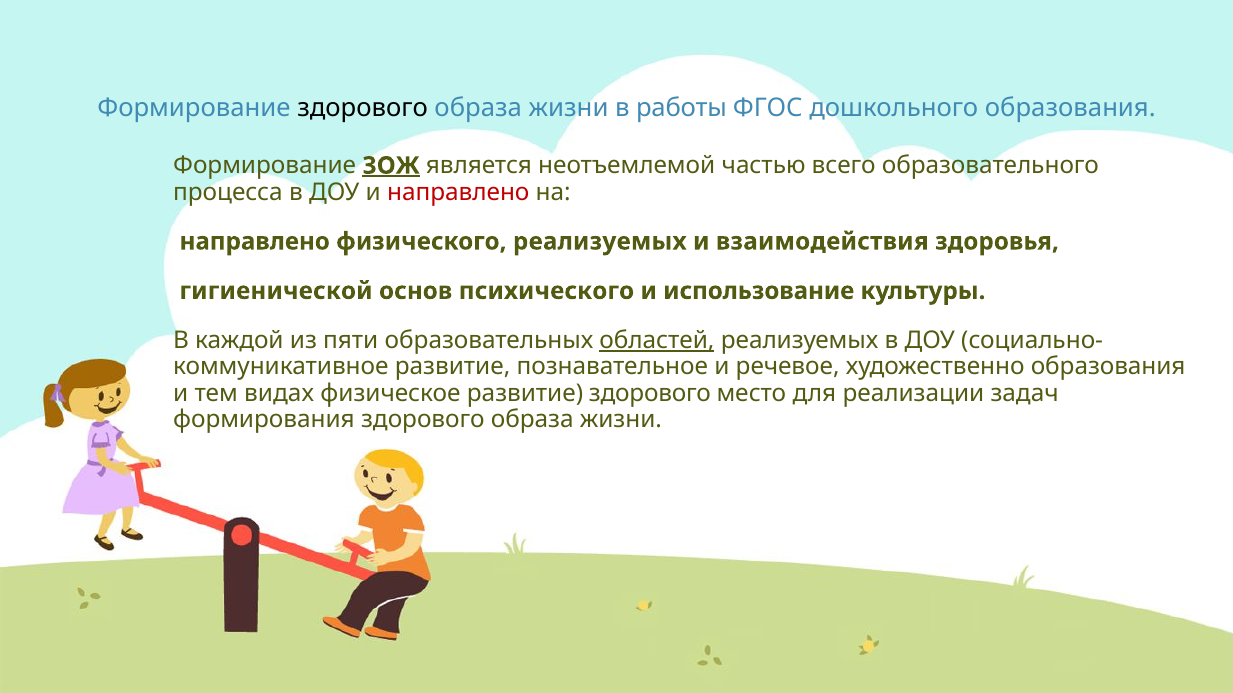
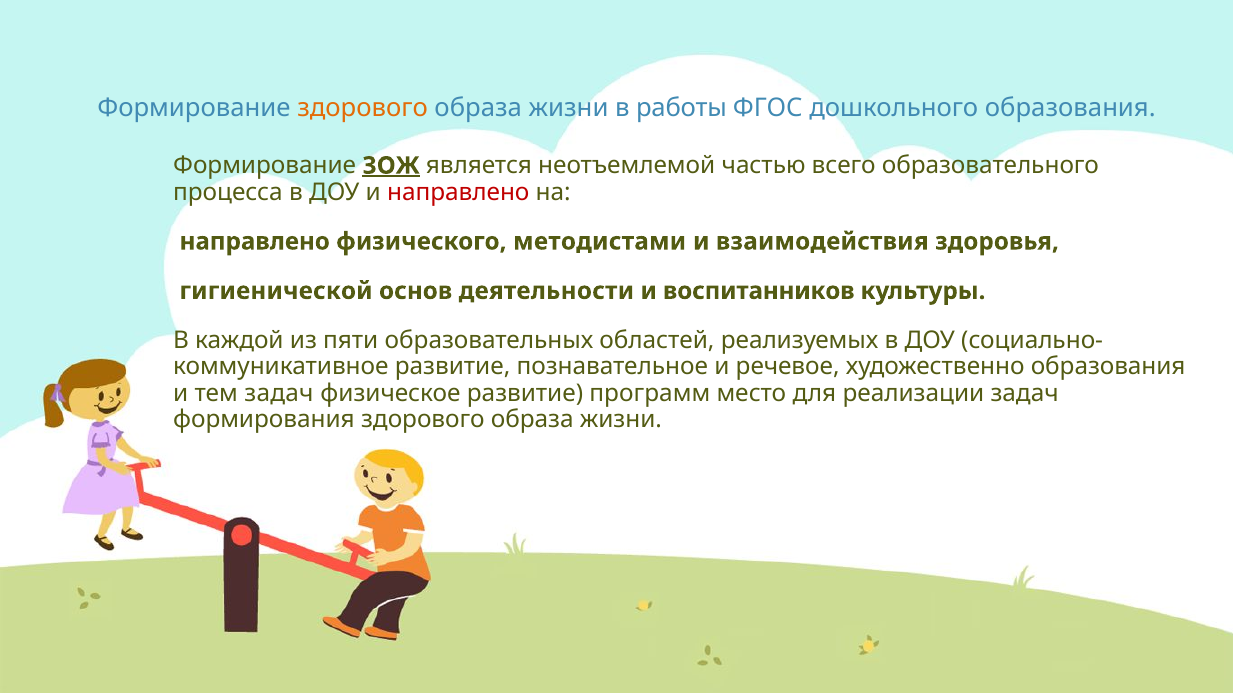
здорового at (363, 108) colour: black -> orange
физического реализуемых: реализуемых -> методистами
психического: психического -> деятельности
использование: использование -> воспитанников
областей underline: present -> none
тем видах: видах -> задач
развитие здорового: здорового -> программ
